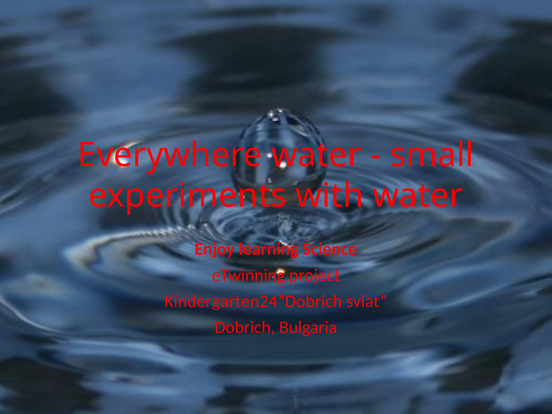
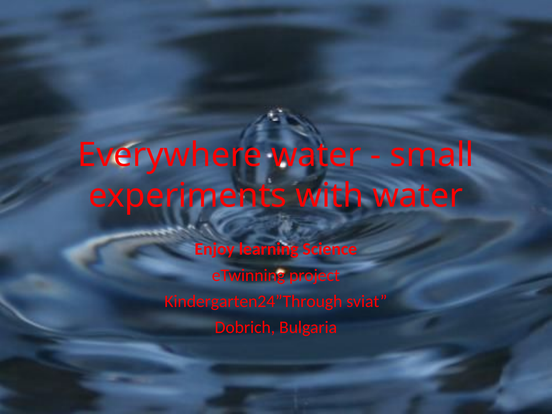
Kindergarten24”Dobrich: Kindergarten24”Dobrich -> Kindergarten24”Through
